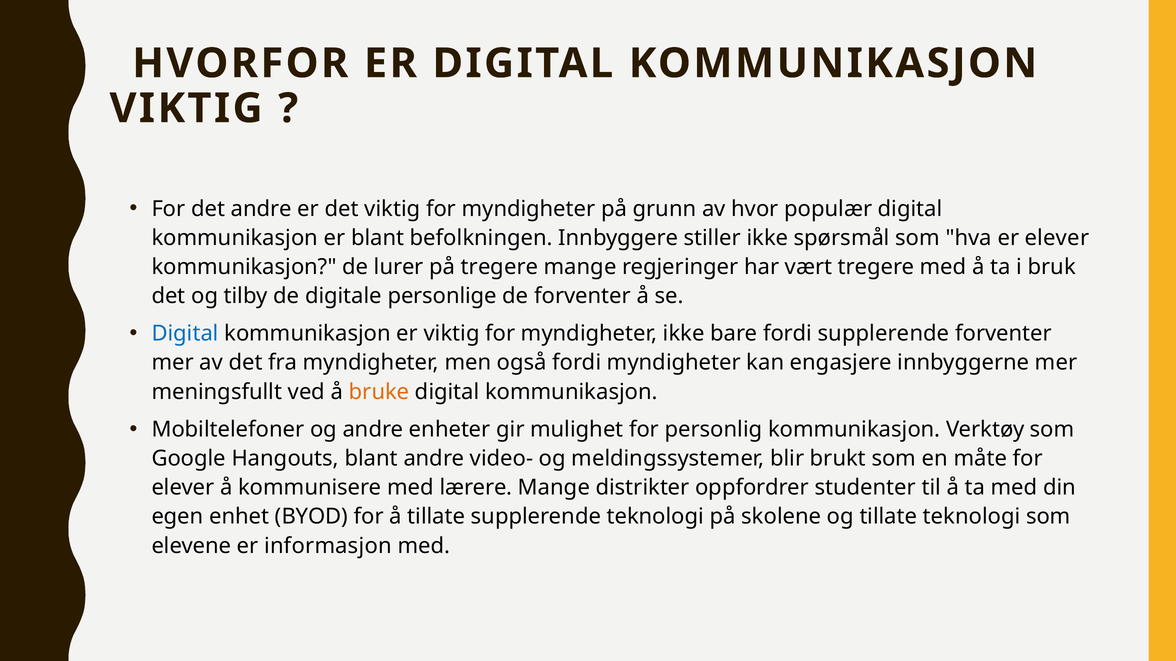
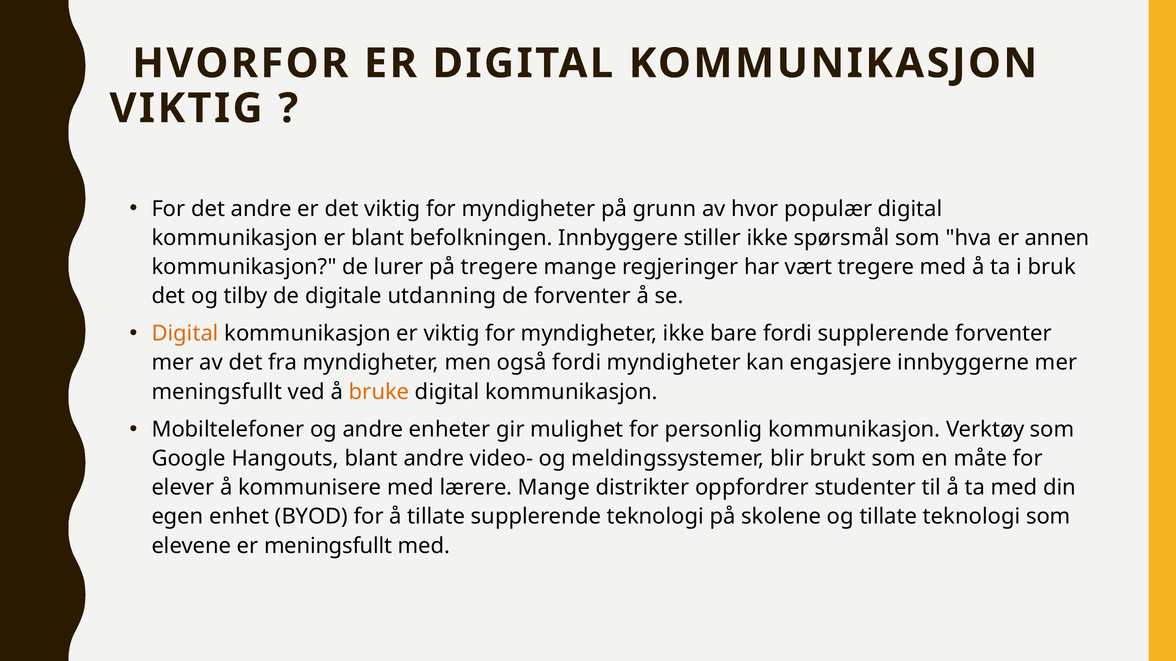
er elever: elever -> annen
personlige: personlige -> utdanning
Digital at (185, 334) colour: blue -> orange
er informasjon: informasjon -> meningsfullt
